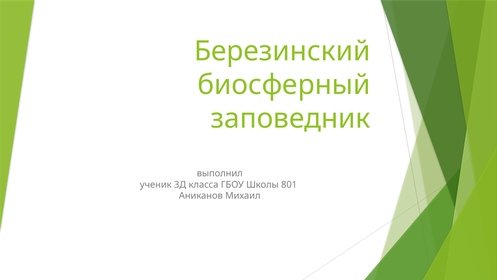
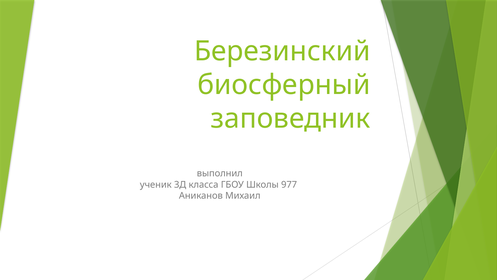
801: 801 -> 977
